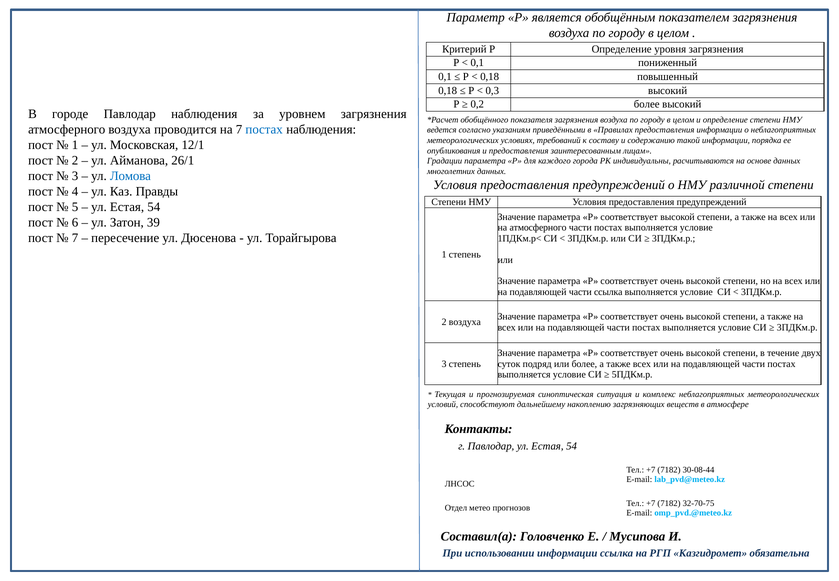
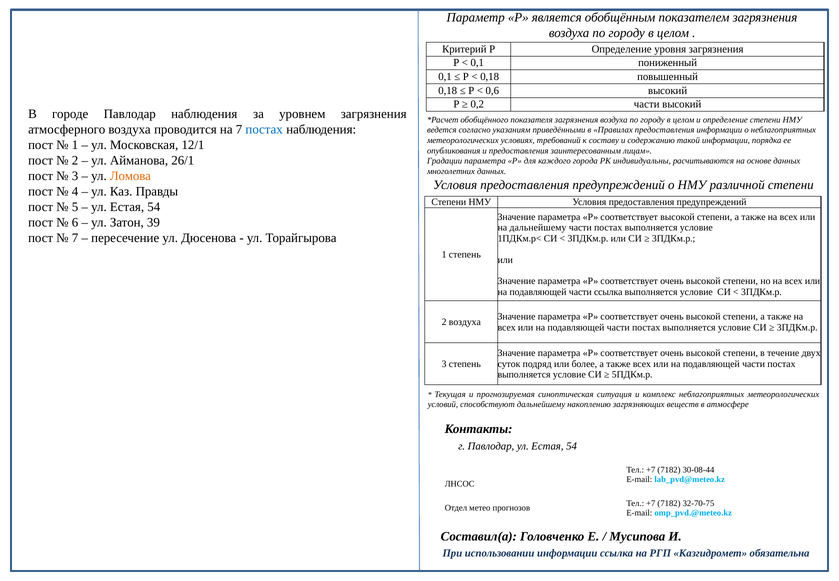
0,3: 0,3 -> 0,6
0,2 более: более -> части
Ломова colour: blue -> orange
на атмосферного: атмосферного -> дальнейшему
